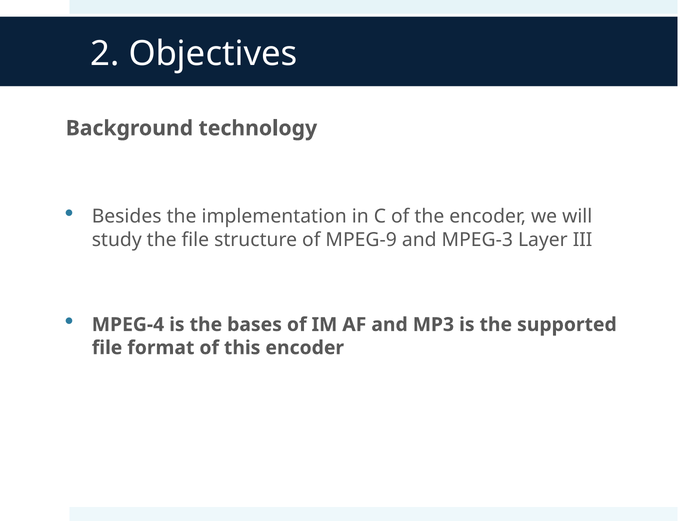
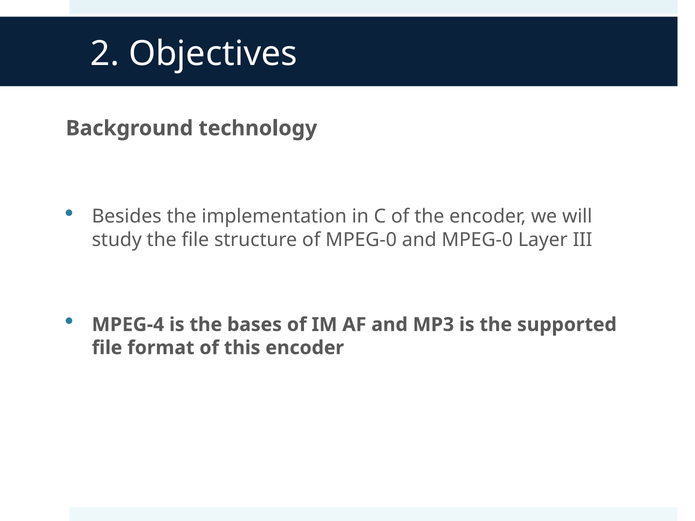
of MPEG-9: MPEG-9 -> MPEG-0
and MPEG-3: MPEG-3 -> MPEG-0
